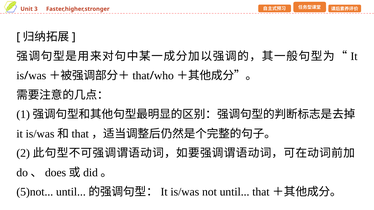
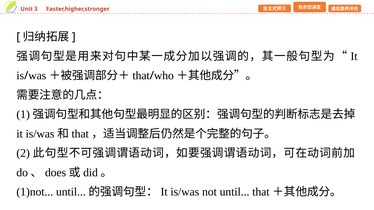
5)not: 5)not -> 1)not
